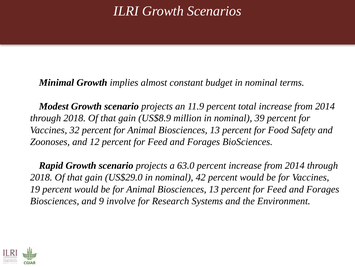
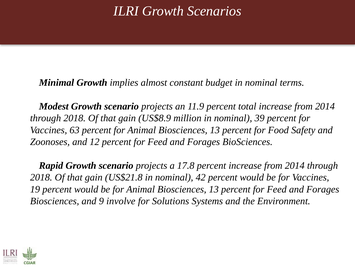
32: 32 -> 63
63.0: 63.0 -> 17.8
US$29.0: US$29.0 -> US$21.8
Research: Research -> Solutions
